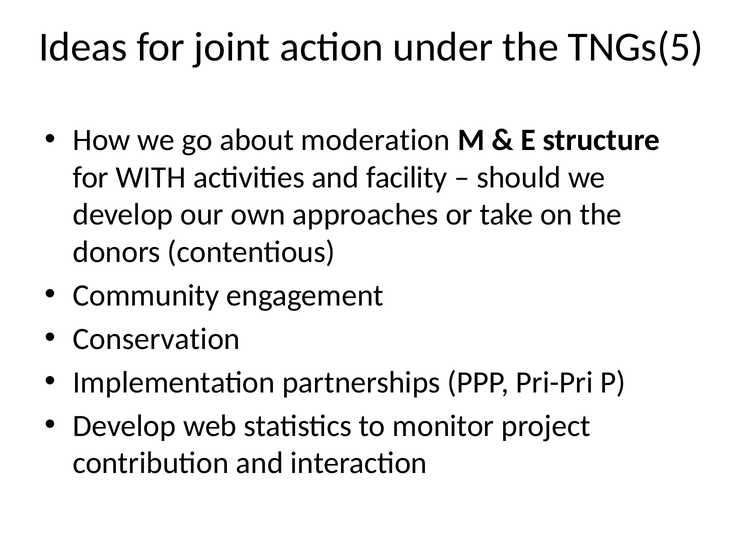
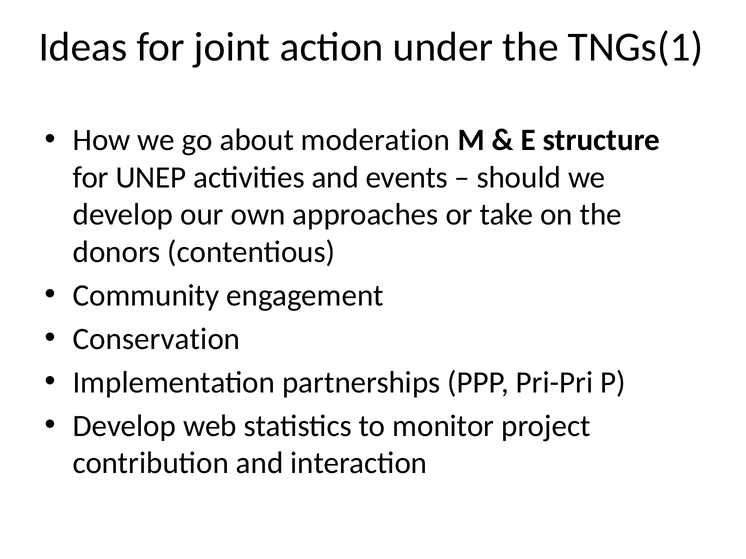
TNGs(5: TNGs(5 -> TNGs(1
WITH: WITH -> UNEP
facility: facility -> events
